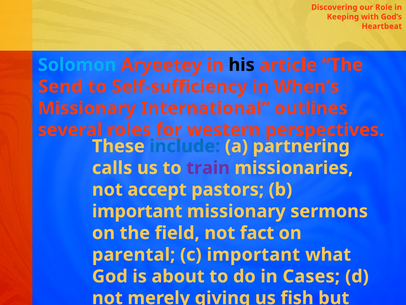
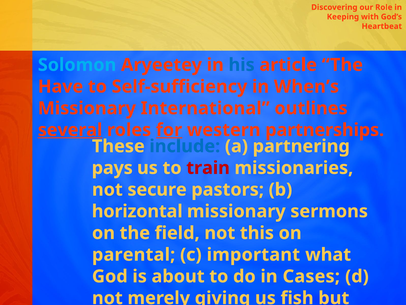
his colour: black -> blue
Send: Send -> Have
several underline: none -> present
perspectives: perspectives -> partnerships
calls: calls -> pays
train colour: purple -> red
accept: accept -> secure
important at (137, 211): important -> horizontal
fact: fact -> this
